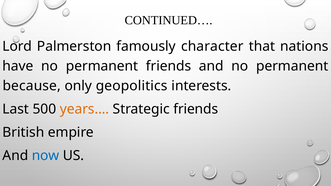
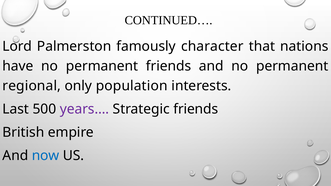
because: because -> regional
geopolitics: geopolitics -> population
years… colour: orange -> purple
